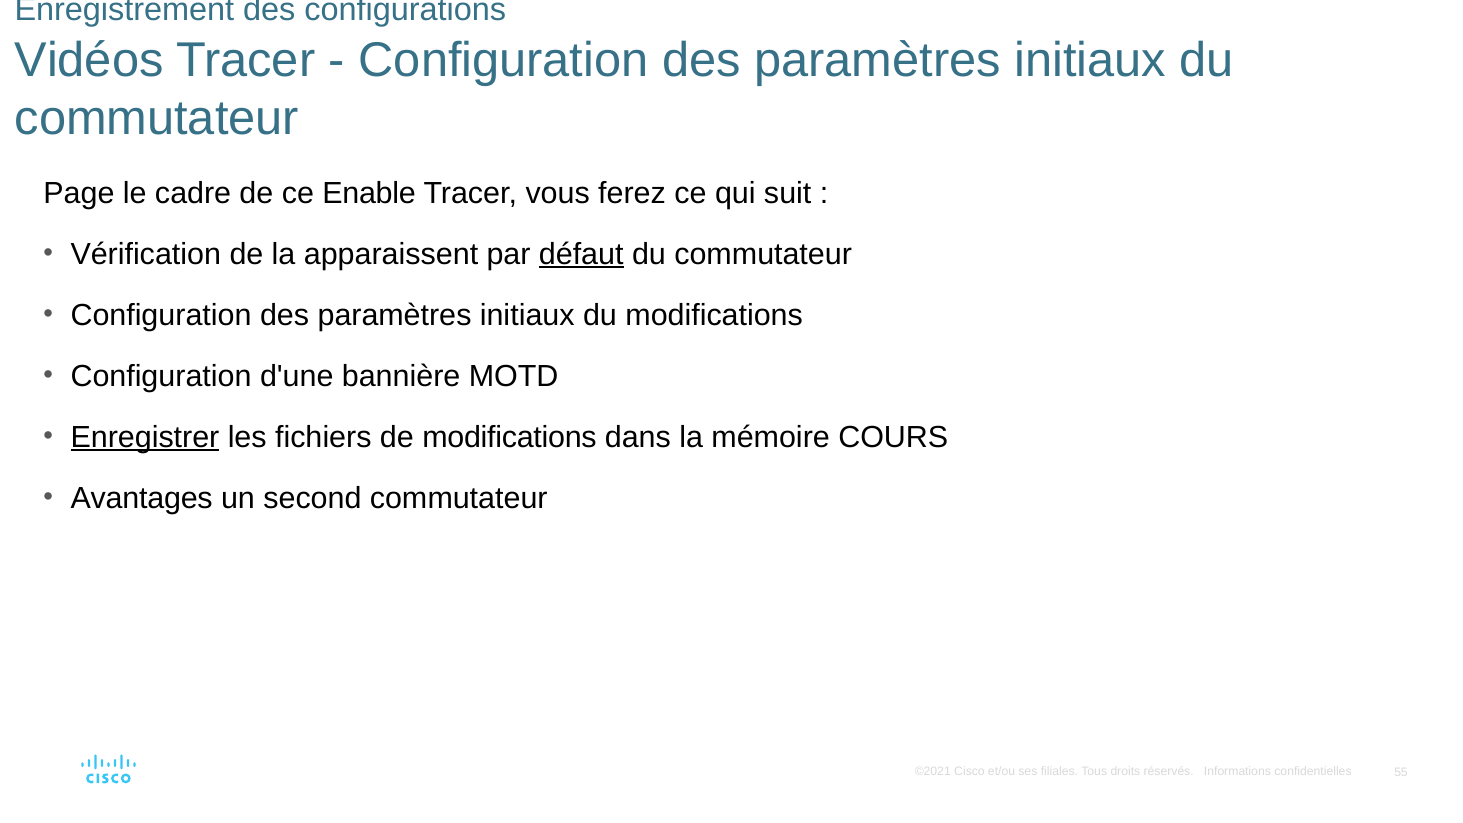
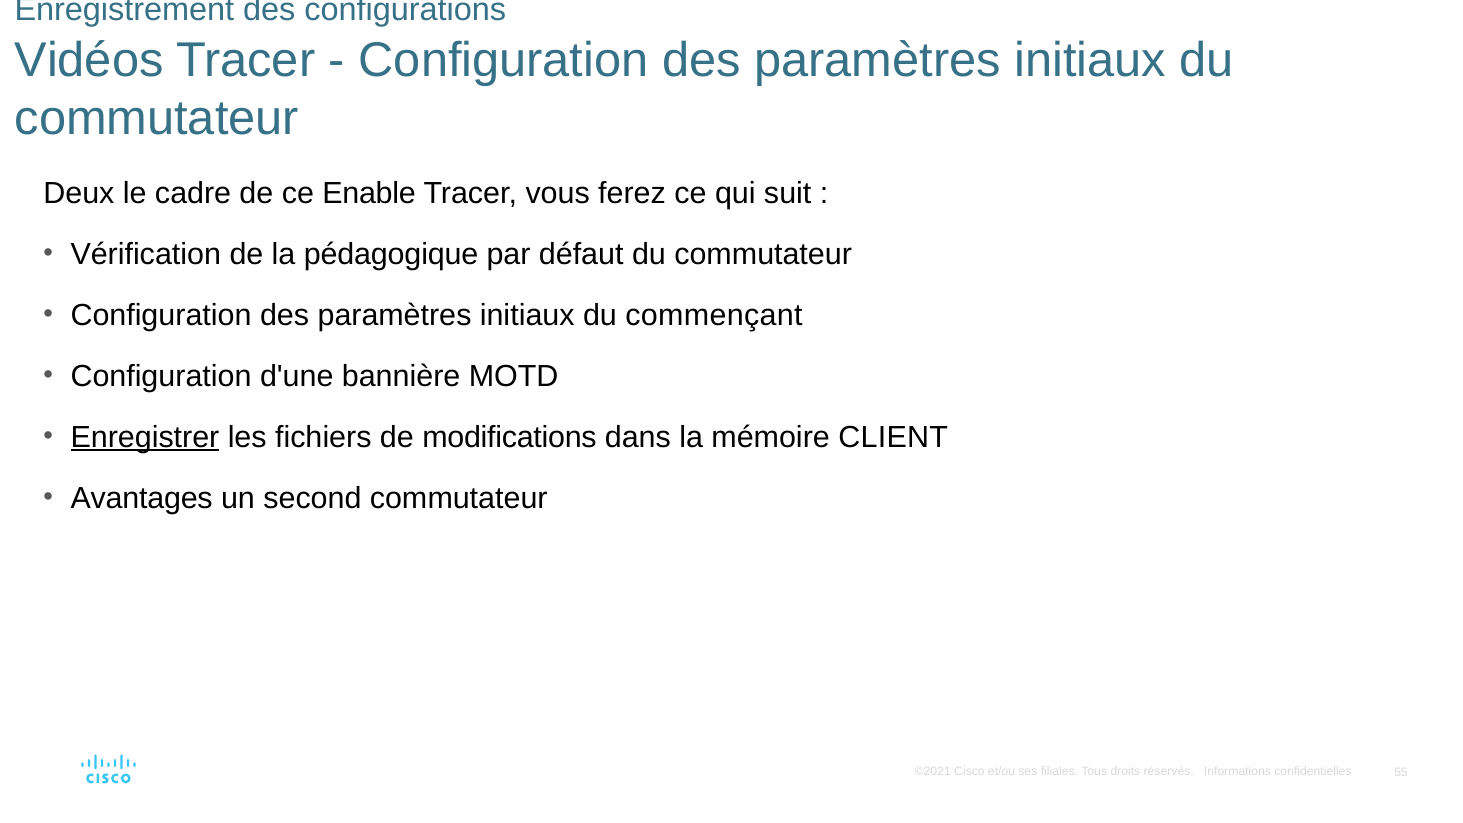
Page: Page -> Deux
apparaissent: apparaissent -> pédagogique
défaut underline: present -> none
du modifications: modifications -> commençant
COURS: COURS -> CLIENT
